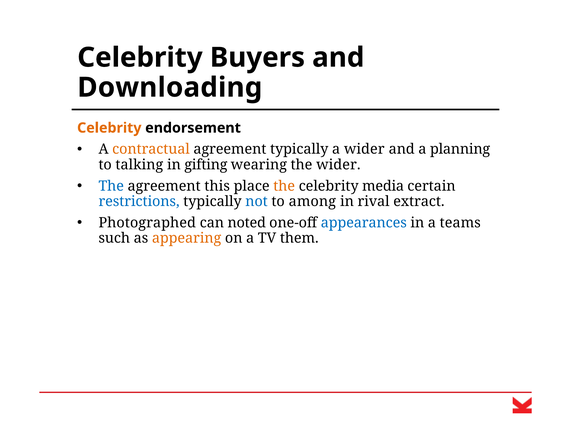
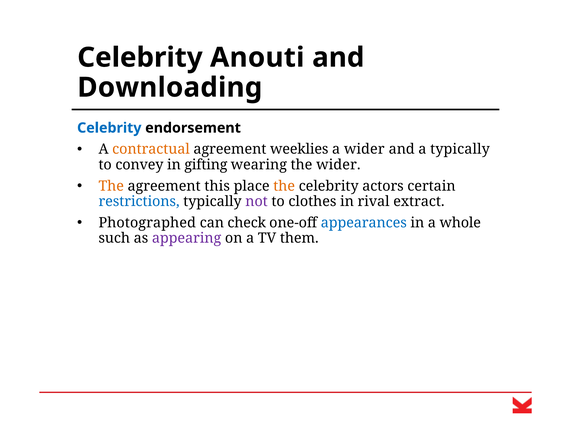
Buyers: Buyers -> Anouti
Celebrity at (109, 128) colour: orange -> blue
agreement typically: typically -> weeklies
a planning: planning -> typically
talking: talking -> convey
The at (111, 186) colour: blue -> orange
media: media -> actors
not colour: blue -> purple
among: among -> clothes
noted: noted -> check
teams: teams -> whole
appearing colour: orange -> purple
